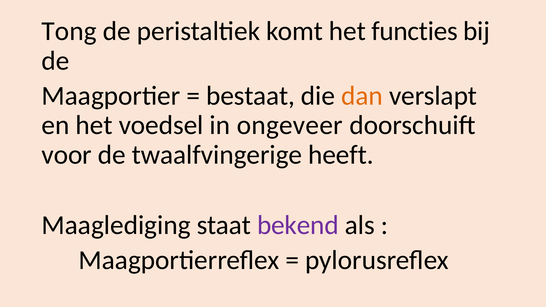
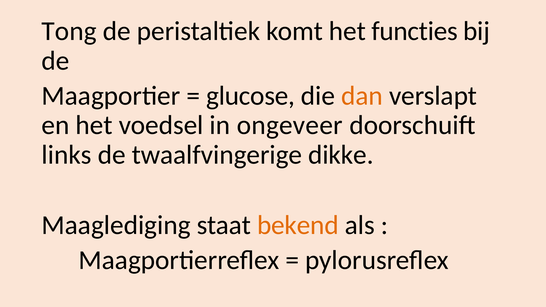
bestaat: bestaat -> glucose
voor: voor -> links
heeft: heeft -> dikke
bekend colour: purple -> orange
